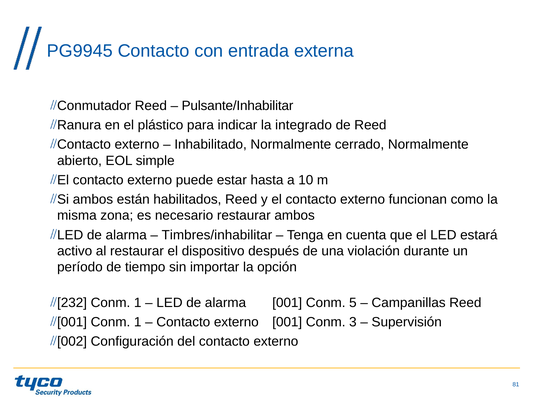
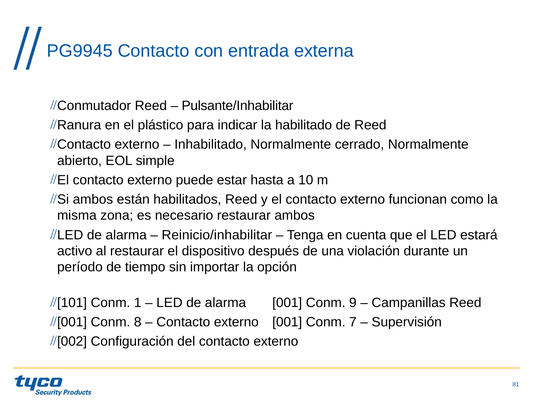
integrado: integrado -> habilitado
Timbres/inhabilitar: Timbres/inhabilitar -> Reinicio/inhabilitar
232: 232 -> 101
5: 5 -> 9
001 Conm 1: 1 -> 8
3: 3 -> 7
